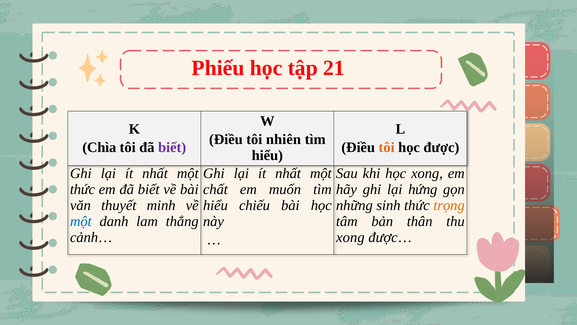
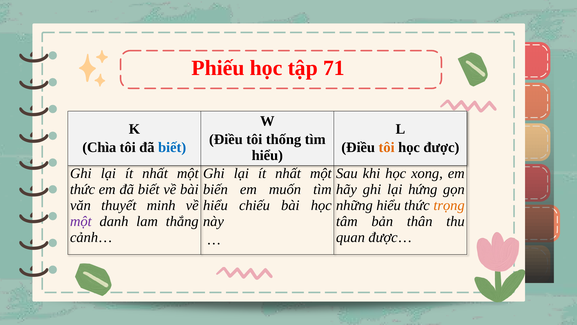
21: 21 -> 71
nhiên: nhiên -> thống
biết at (172, 147) colour: purple -> blue
chất: chất -> biến
những sinh: sinh -> hiểu
một at (81, 221) colour: blue -> purple
xong at (350, 237): xong -> quan
